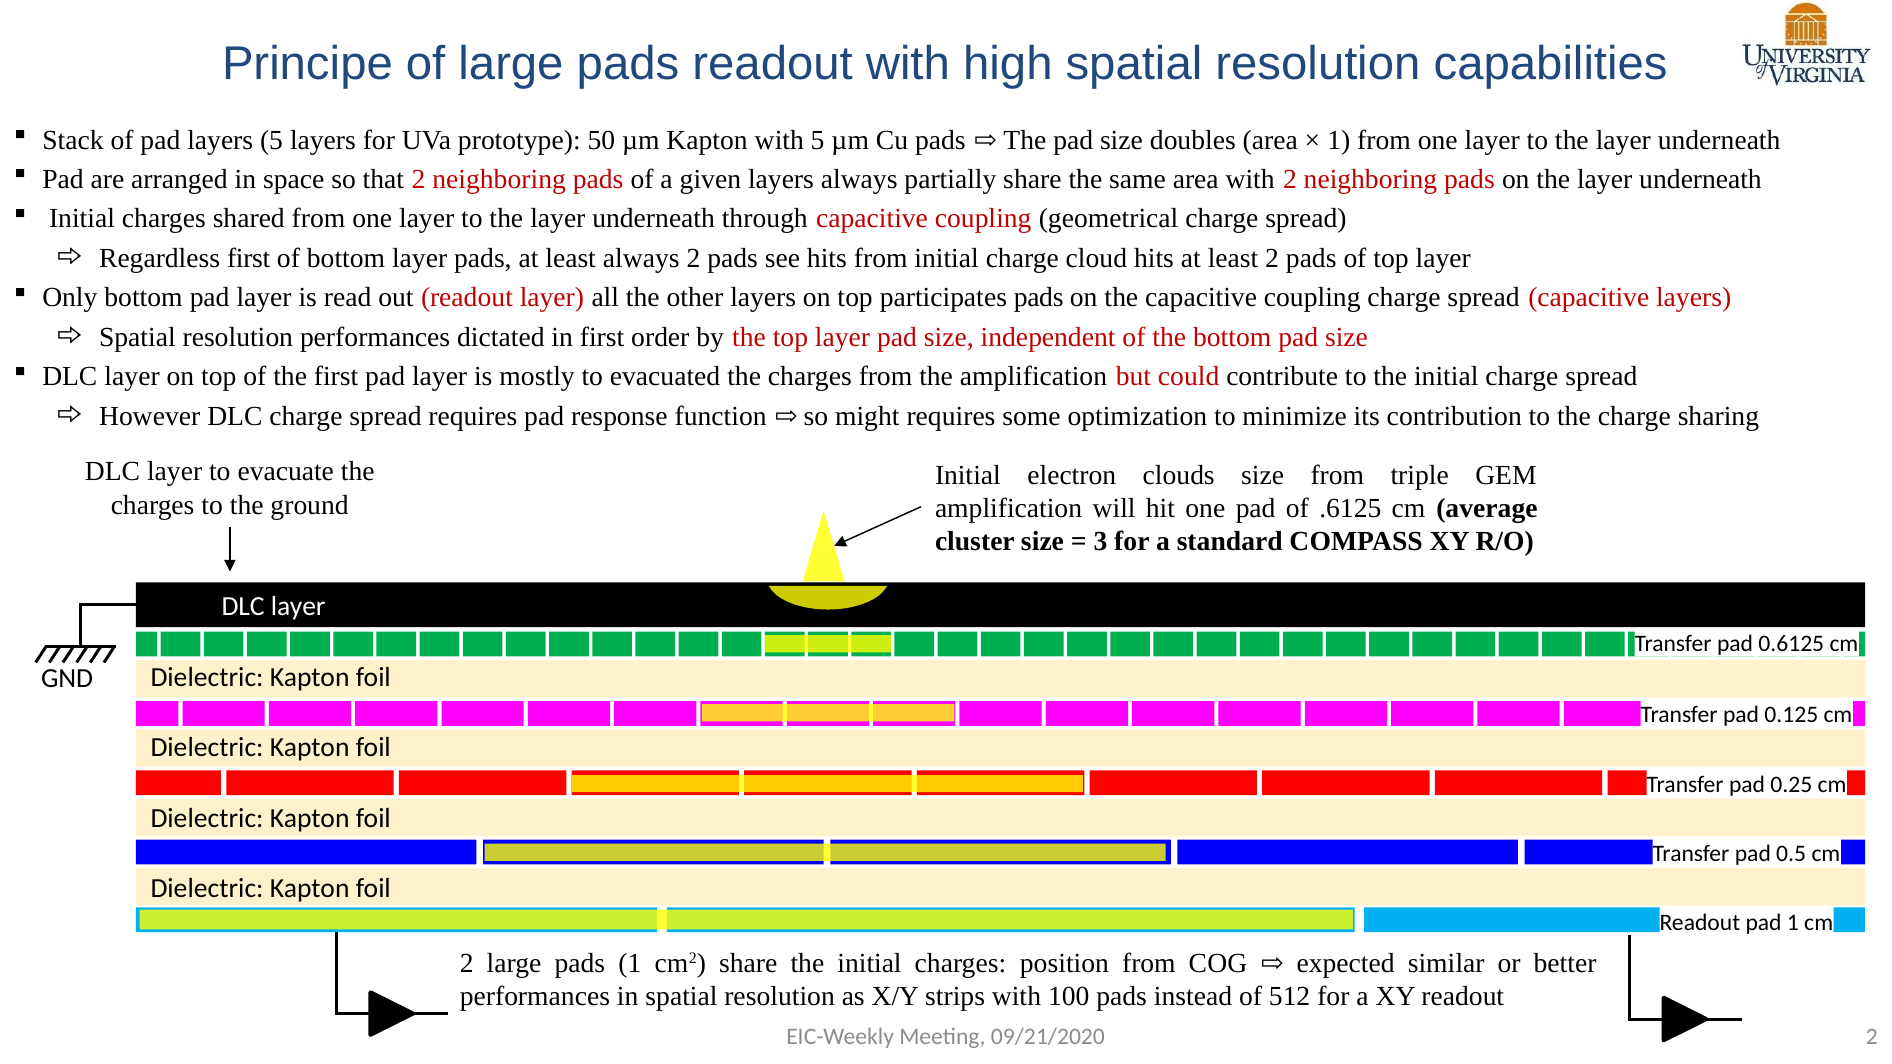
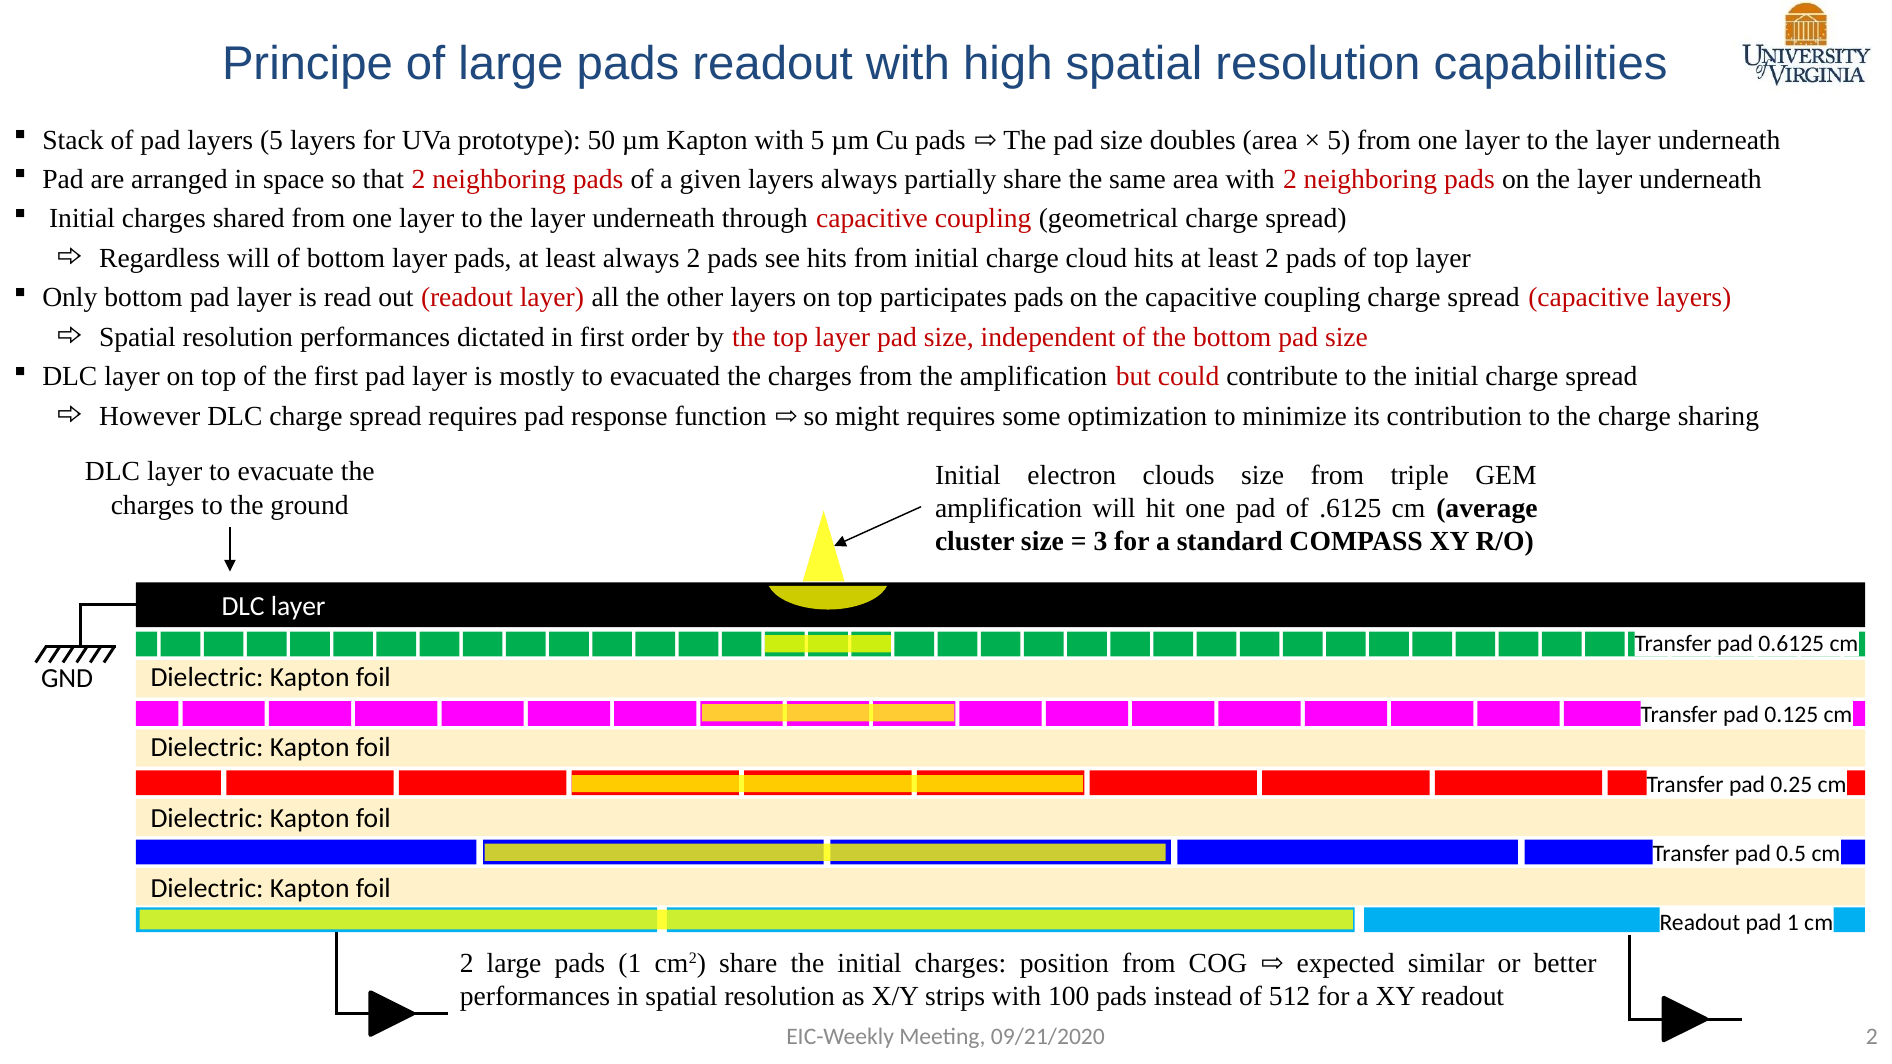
1 at (1339, 140): 1 -> 5
Regardless first: first -> will
